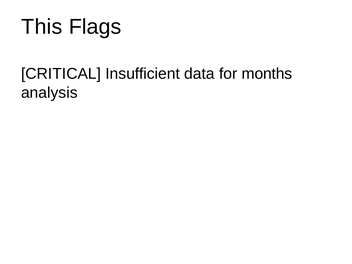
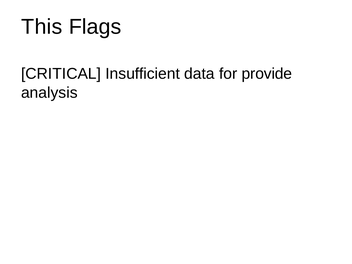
months: months -> provide
